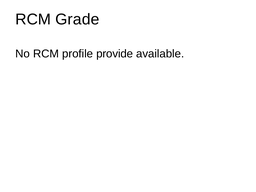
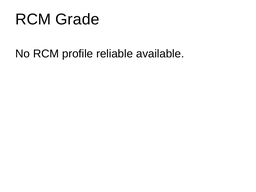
provide: provide -> reliable
